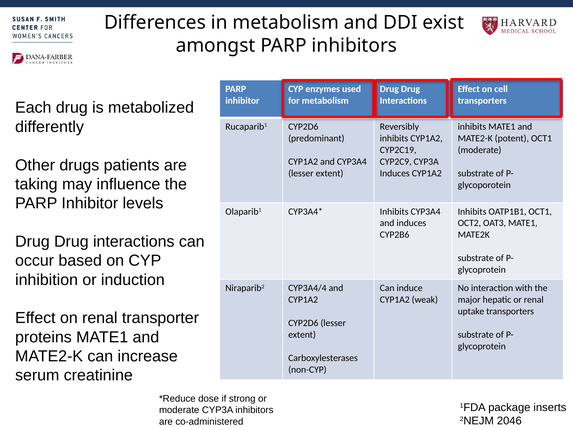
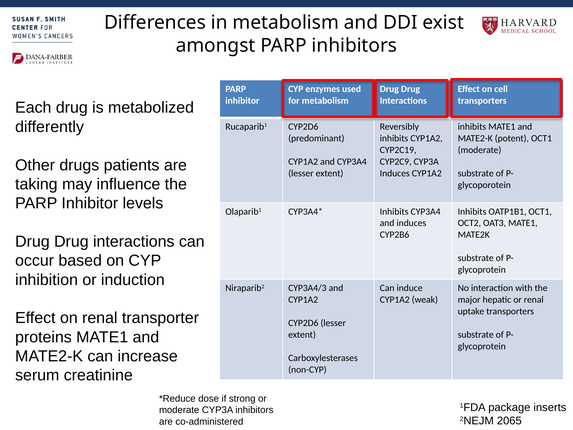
CYP3A4/4: CYP3A4/4 -> CYP3A4/3
2046: 2046 -> 2065
